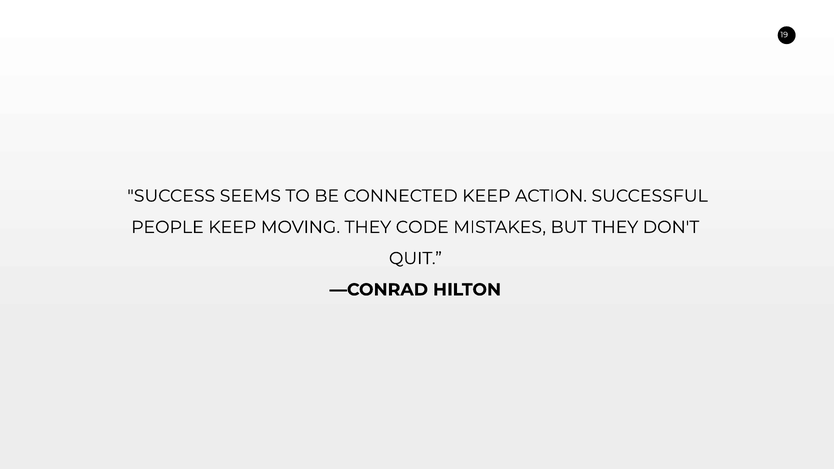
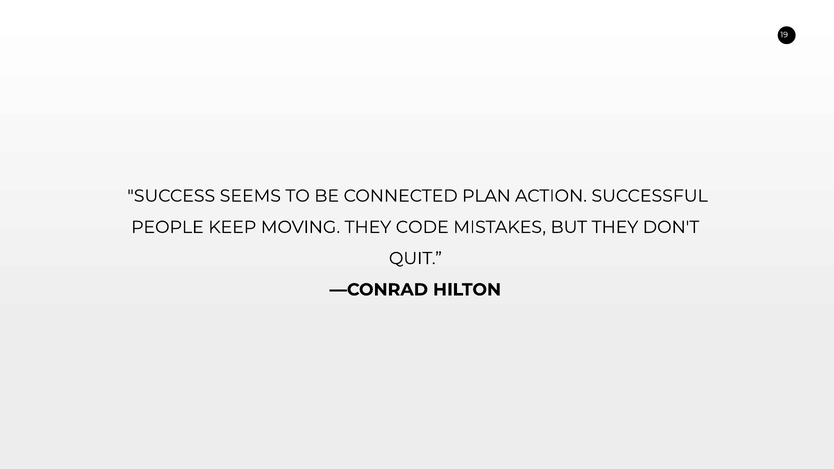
CONNECTED KEEP: KEEP -> PLAN
